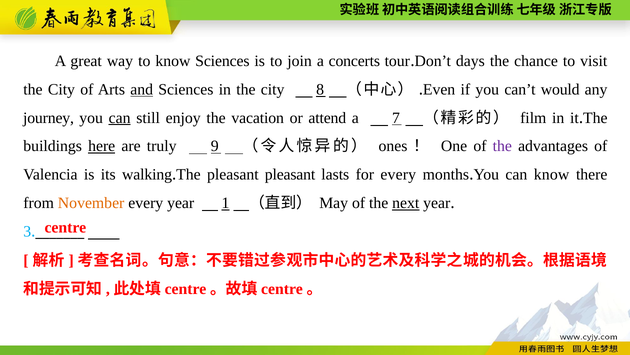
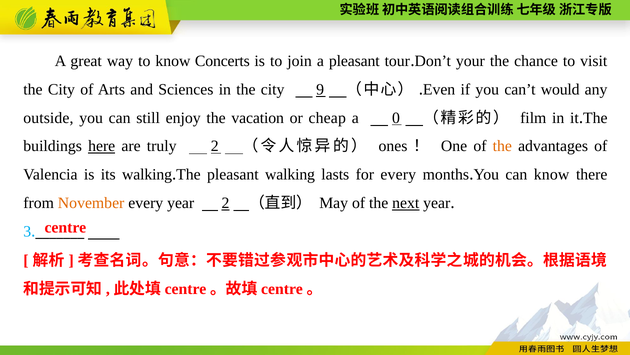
know Sciences: Sciences -> Concerts
a concerts: concerts -> pleasant
days: days -> your
and underline: present -> none
8: 8 -> 9
journey: journey -> outside
can at (120, 118) underline: present -> none
attend: attend -> cheap
7: 7 -> 0
truly 9: 9 -> 2
the at (502, 146) colour: purple -> orange
pleasant pleasant: pleasant -> walking
year 1: 1 -> 2
